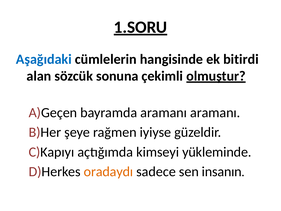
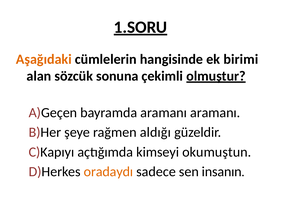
Aşağıdaki colour: blue -> orange
bitirdi: bitirdi -> birimi
iyiyse: iyiyse -> aldığı
yükleminde: yükleminde -> okumuştun
